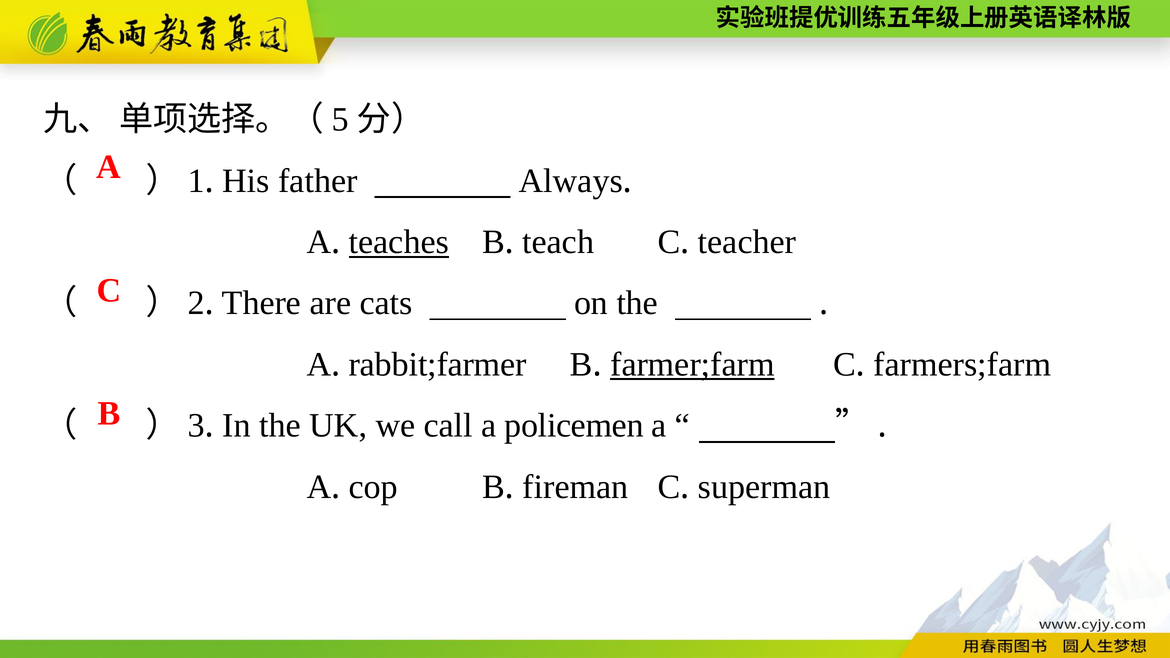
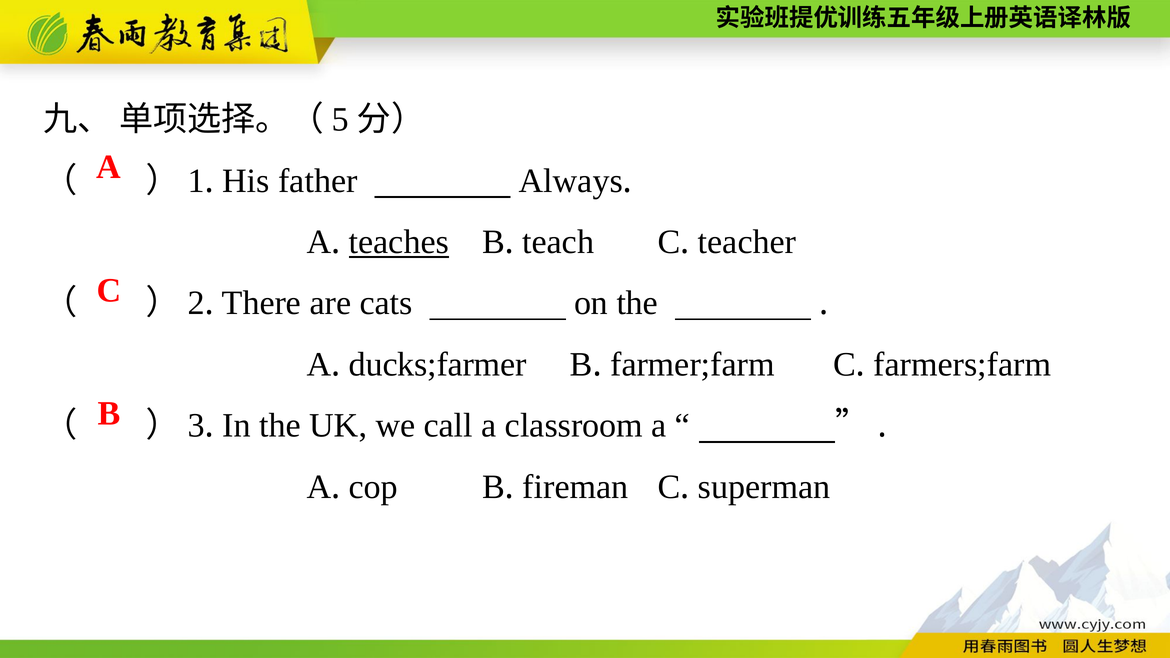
rabbit;farmer: rabbit;farmer -> ducks;farmer
farmer;farm underline: present -> none
policemen: policemen -> classroom
